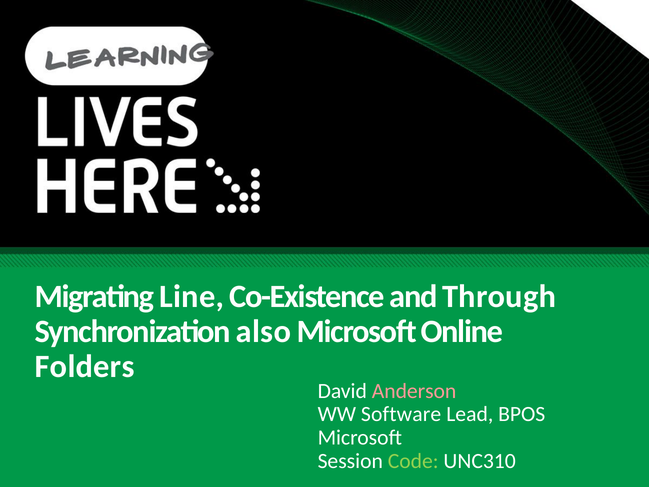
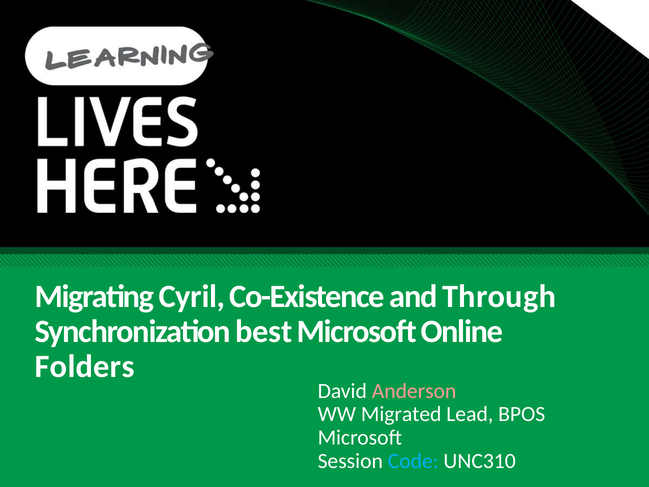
Line: Line -> Cyril
also: also -> best
Software: Software -> Migrated
Code colour: light green -> light blue
